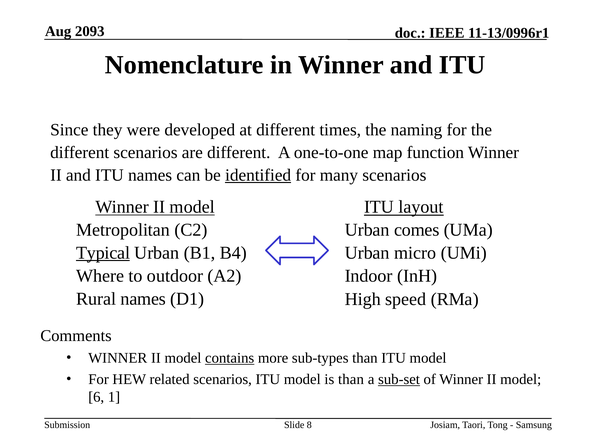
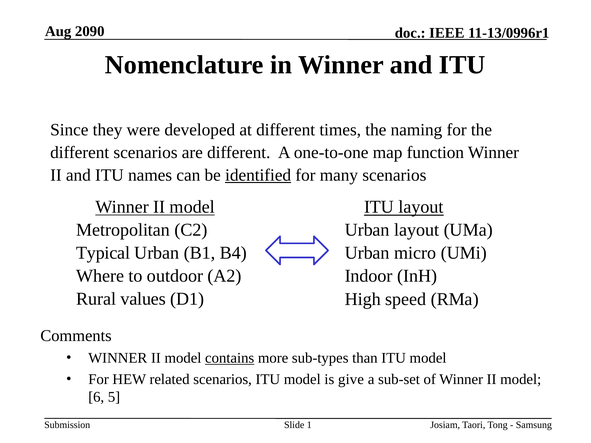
2093: 2093 -> 2090
Urban comes: comes -> layout
Typical underline: present -> none
Rural names: names -> values
is than: than -> give
sub-set underline: present -> none
1: 1 -> 5
8: 8 -> 1
